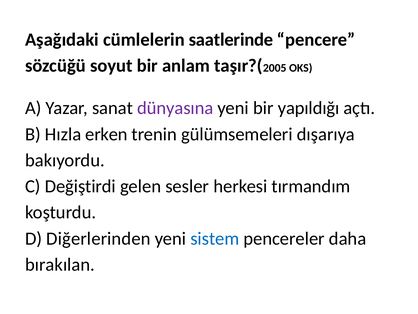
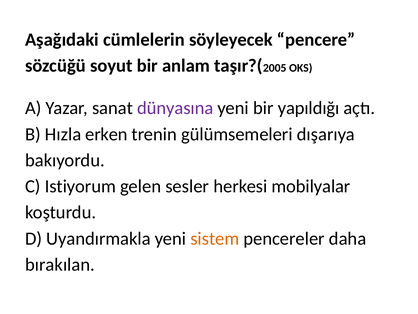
saatlerinde: saatlerinde -> söyleyecek
Değiştirdi: Değiştirdi -> Istiyorum
tırmandım: tırmandım -> mobilyalar
Diğerlerinden: Diğerlerinden -> Uyandırmakla
sistem colour: blue -> orange
